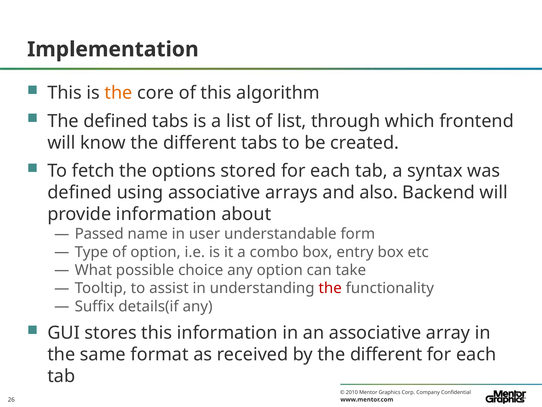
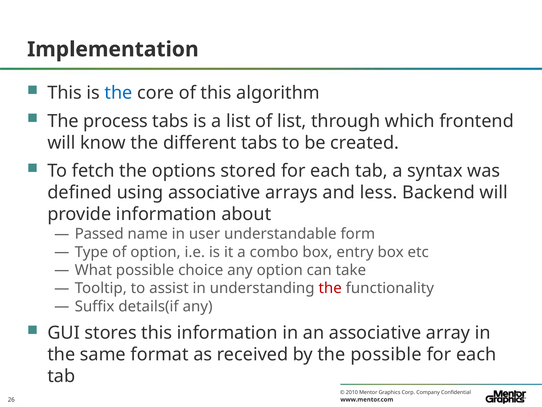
the at (119, 93) colour: orange -> blue
The defined: defined -> process
also: also -> less
by the different: different -> possible
